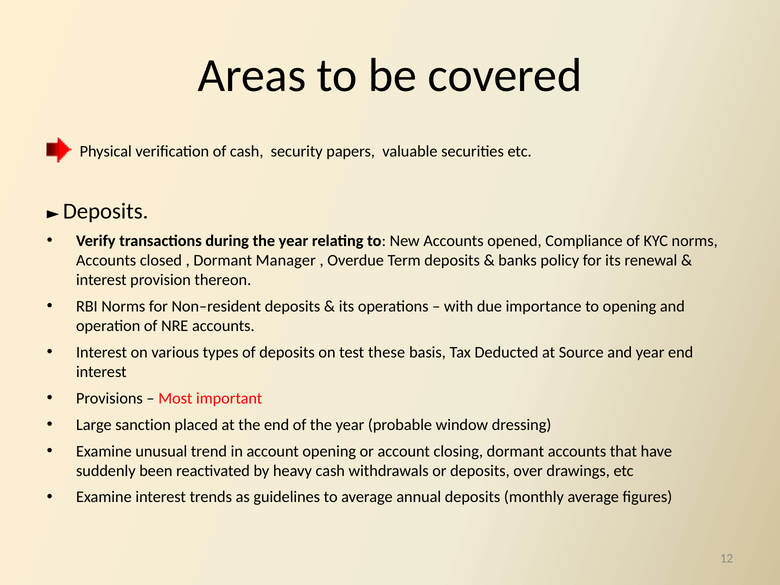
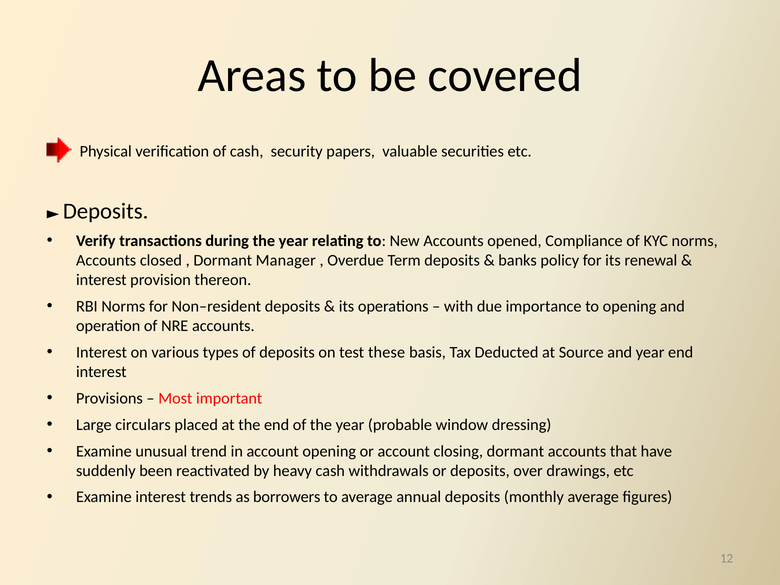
sanction: sanction -> circulars
guidelines: guidelines -> borrowers
